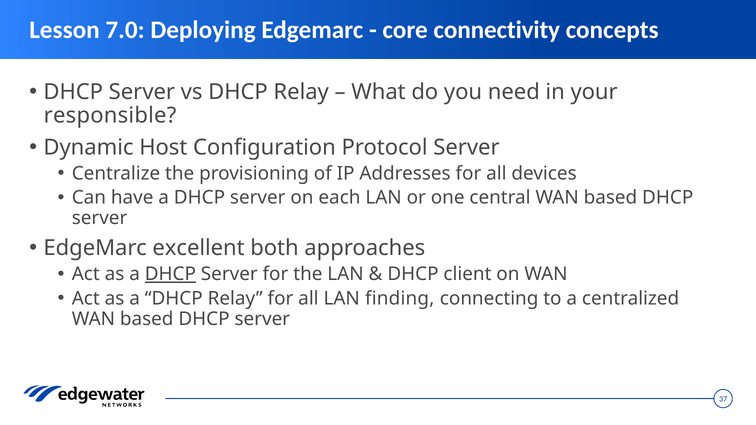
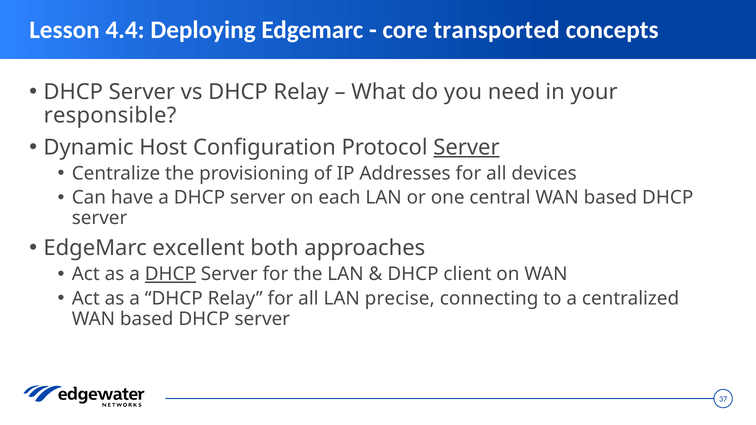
7.0: 7.0 -> 4.4
connectivity: connectivity -> transported
Server at (466, 147) underline: none -> present
finding: finding -> precise
